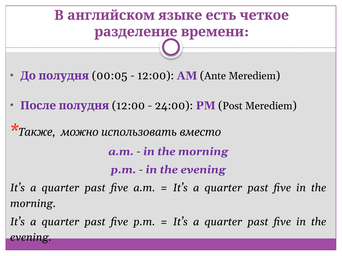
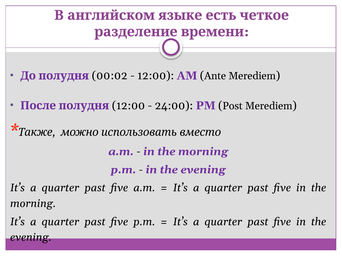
00:05: 00:05 -> 00:02
